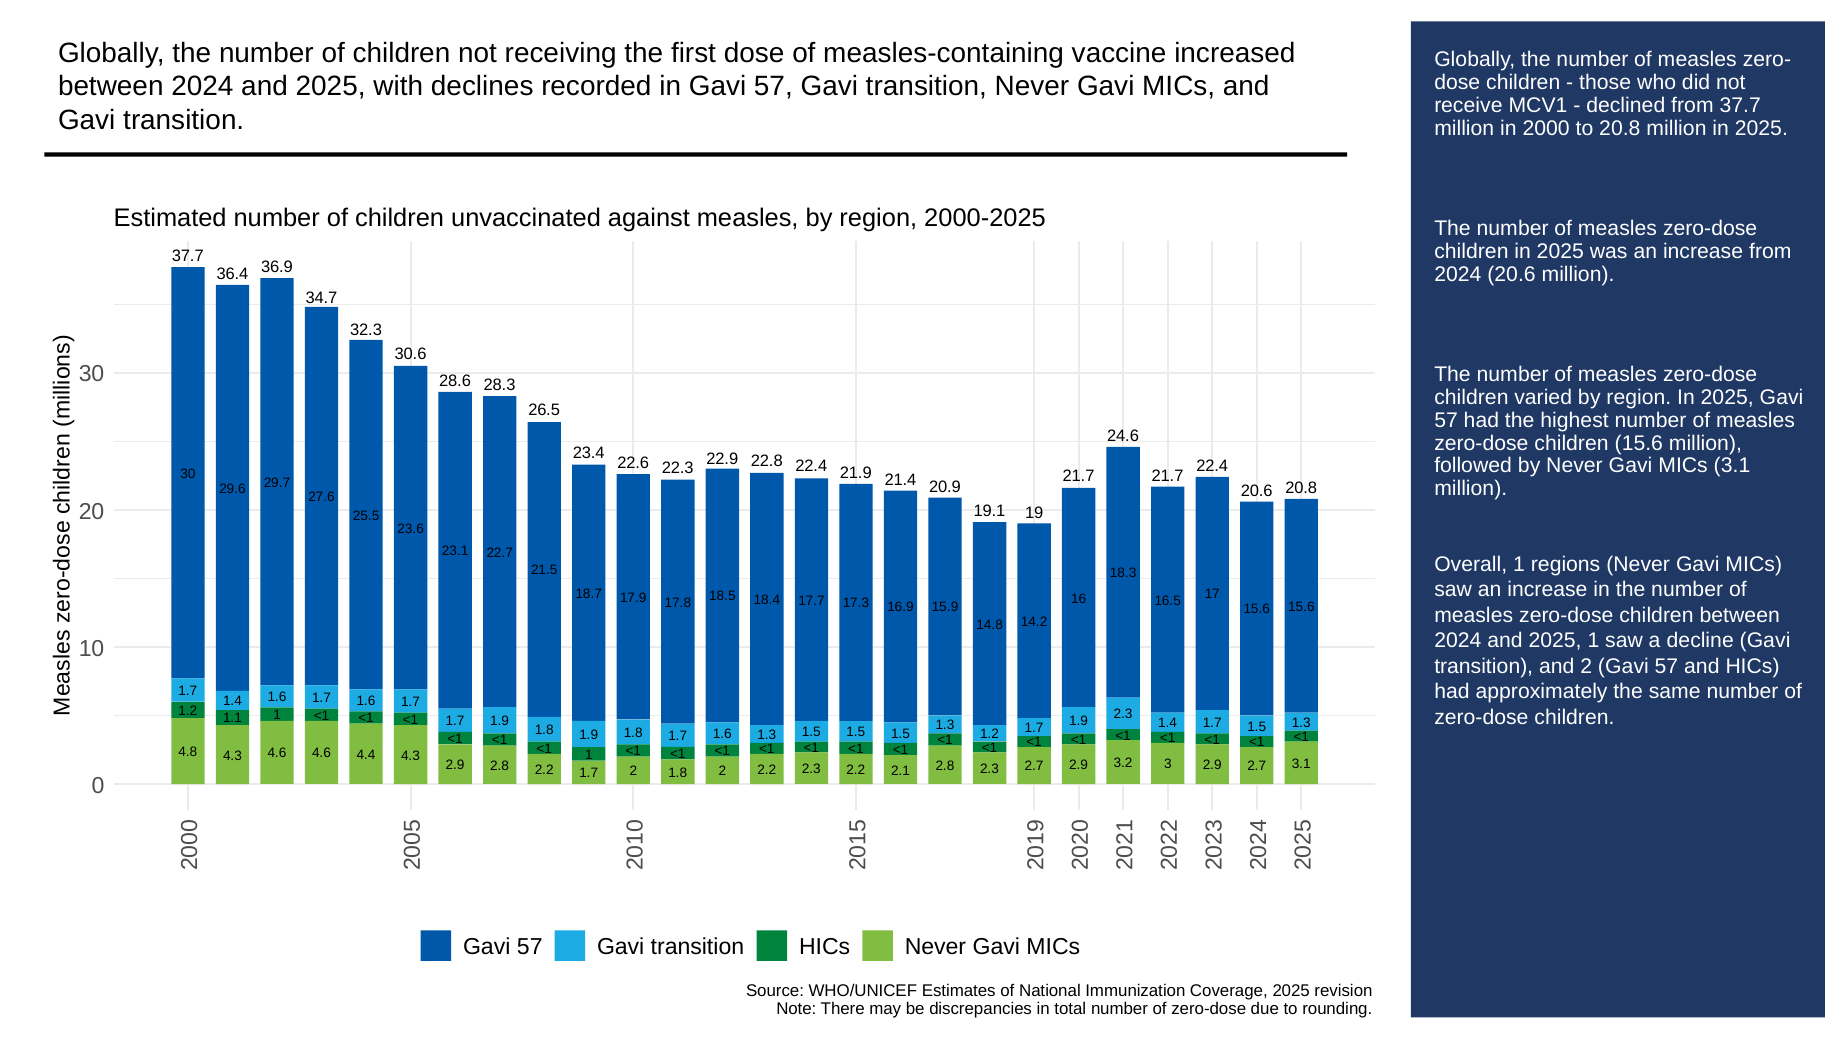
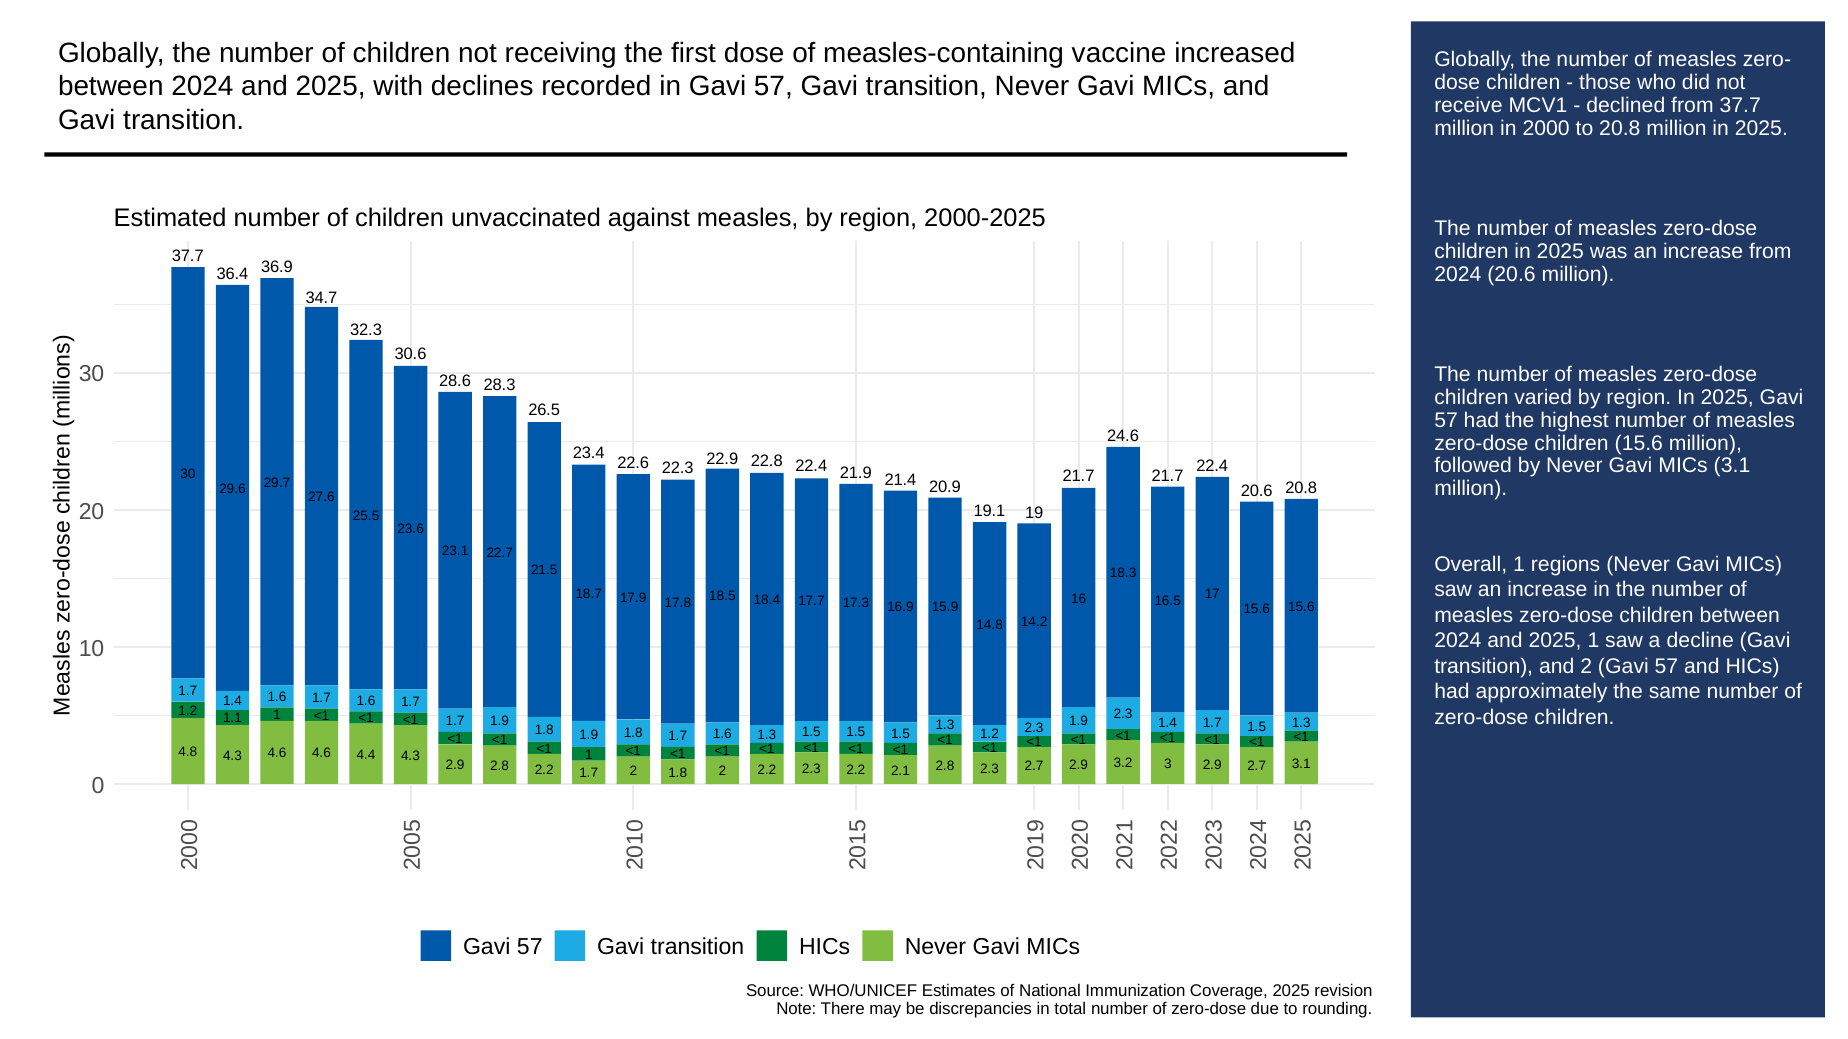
1.2 1.7: 1.7 -> 2.3
